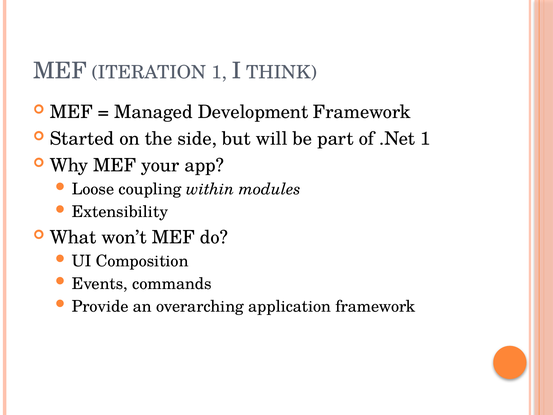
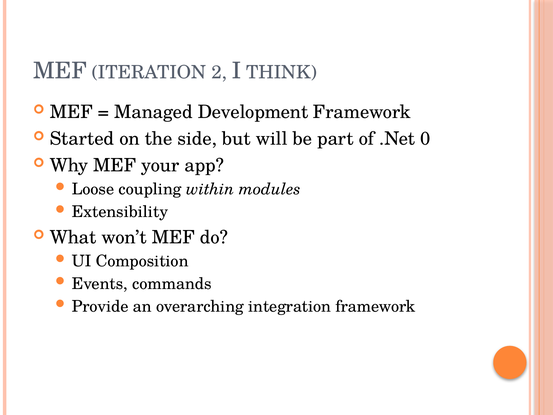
ITERATION 1: 1 -> 2
.Net 1: 1 -> 0
application: application -> integration
